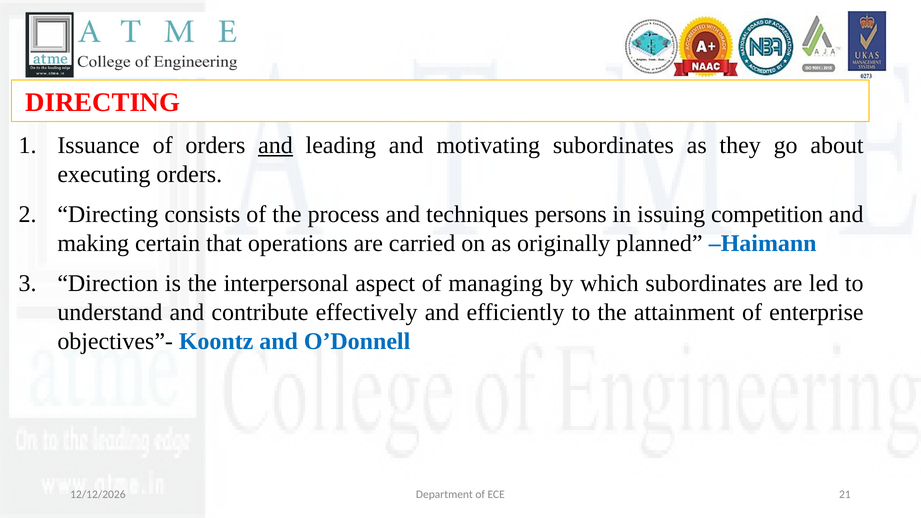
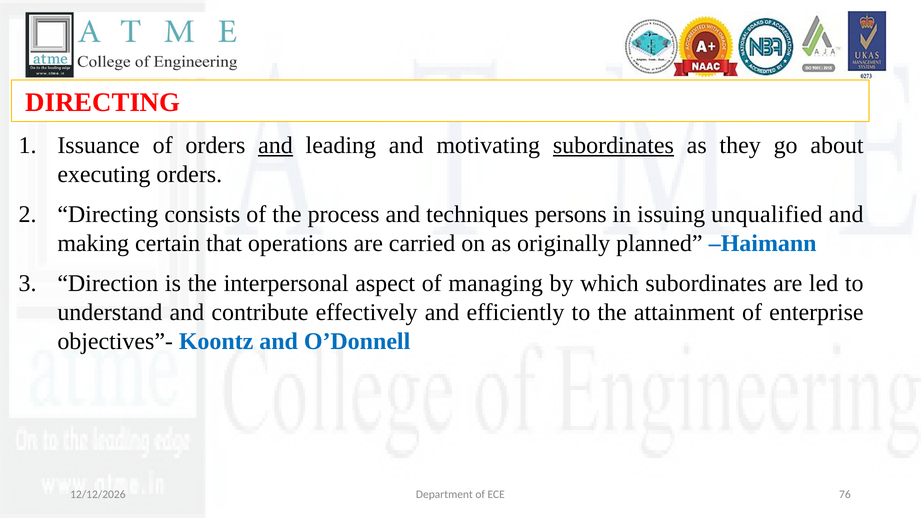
subordinates at (613, 145) underline: none -> present
competition: competition -> unqualified
21: 21 -> 76
